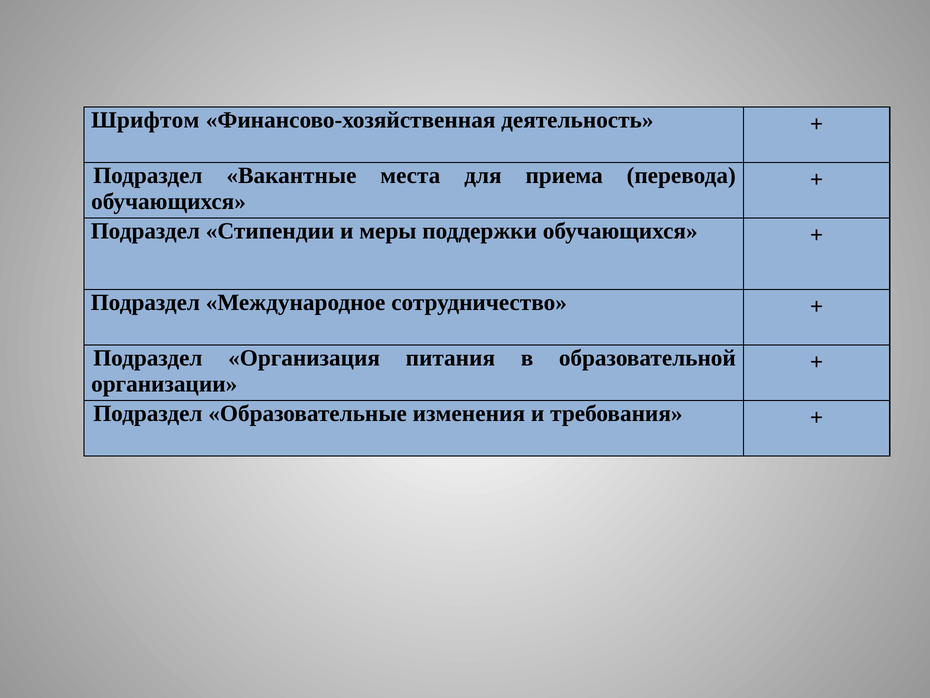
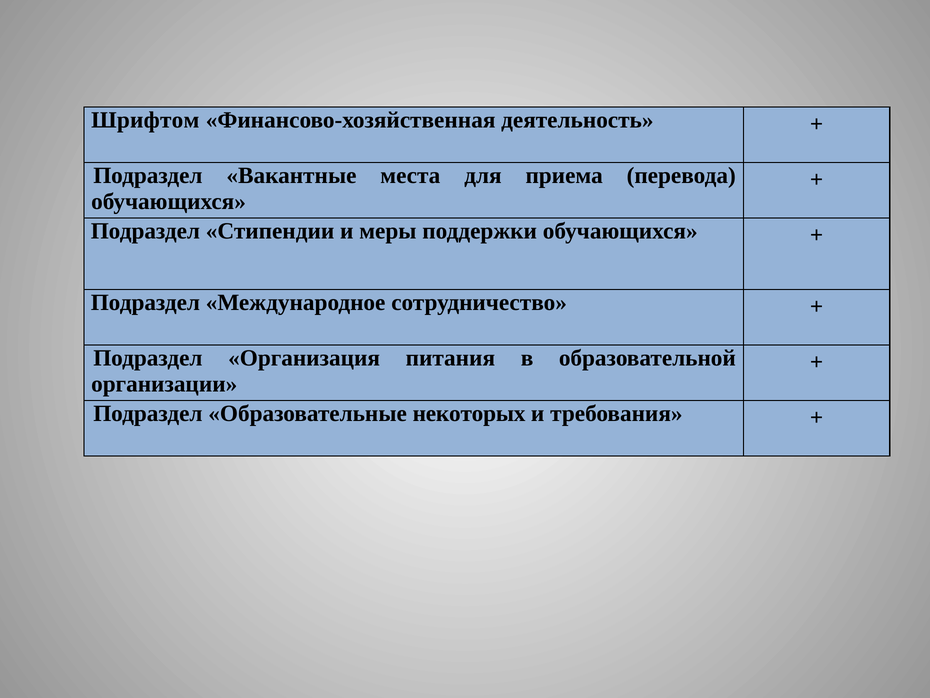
изменения: изменения -> некоторых
